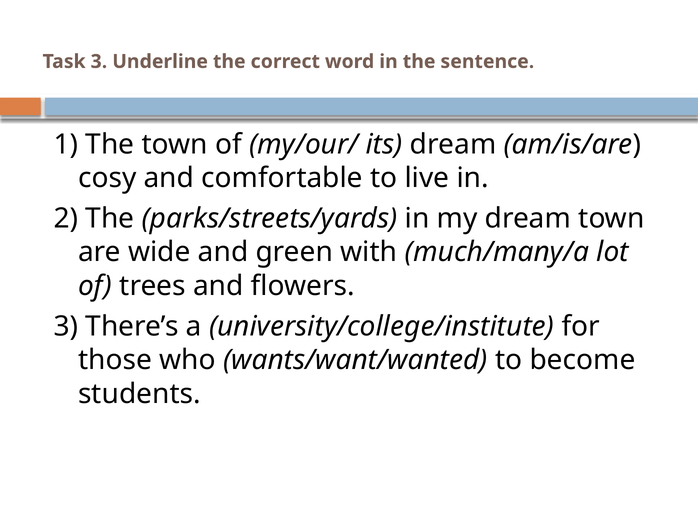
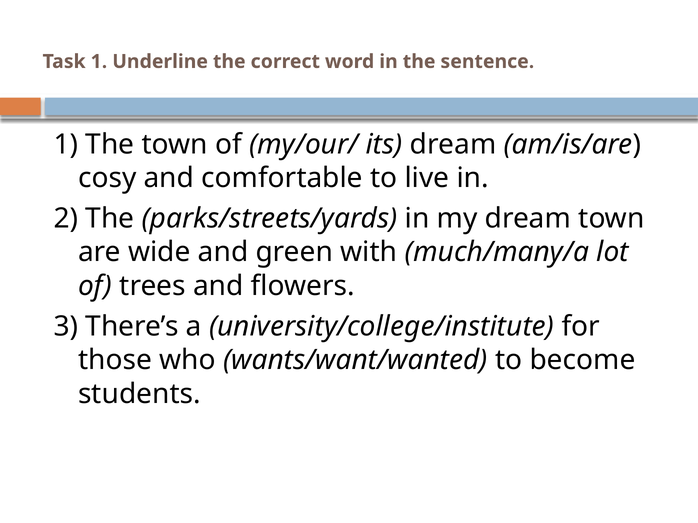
Task 3: 3 -> 1
